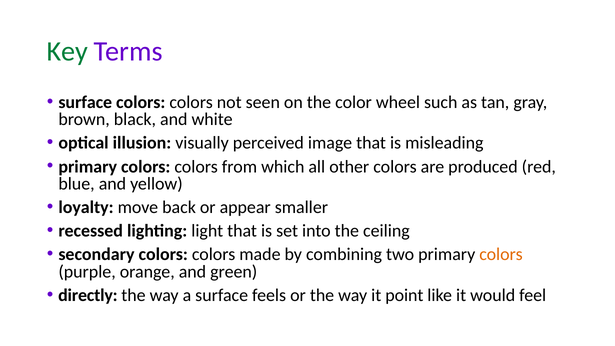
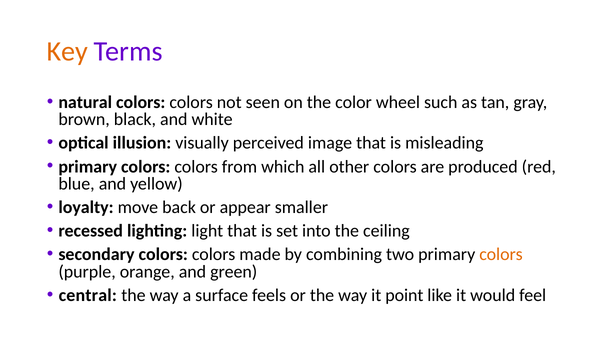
Key colour: green -> orange
surface at (85, 102): surface -> natural
directly: directly -> central
